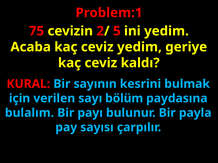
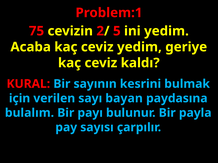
bölüm: bölüm -> bayan
